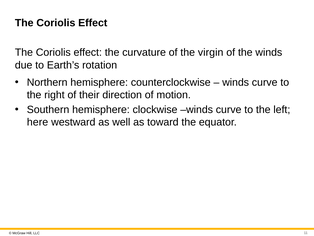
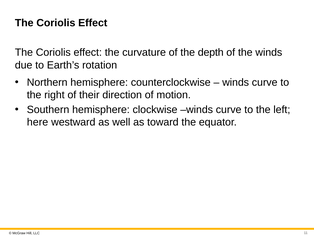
virgin: virgin -> depth
